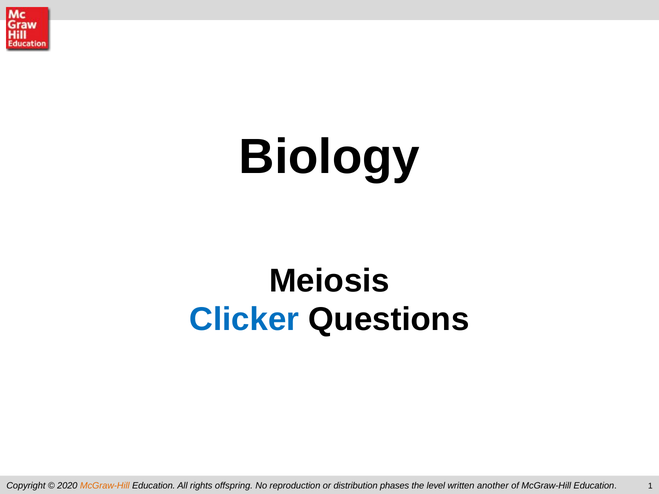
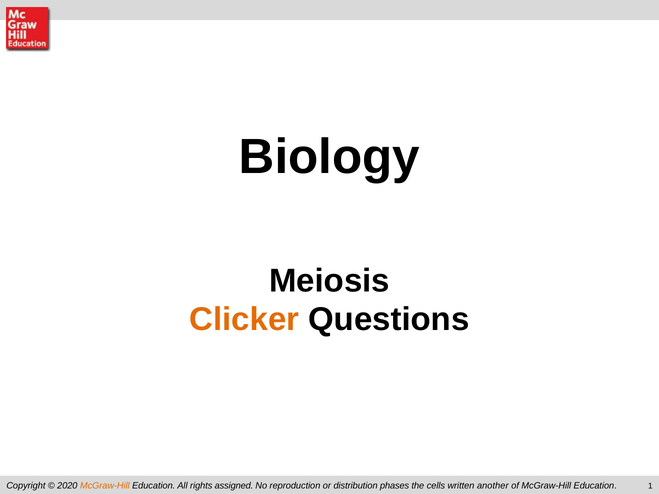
Clicker colour: blue -> orange
offspring: offspring -> assigned
level: level -> cells
